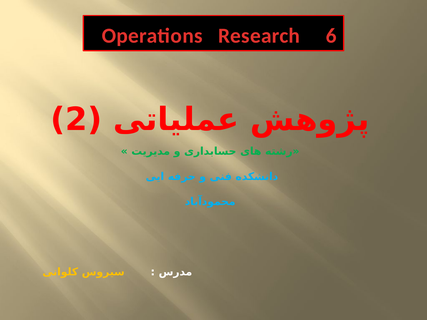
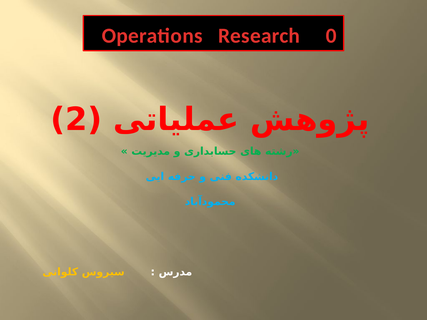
6: 6 -> 0
